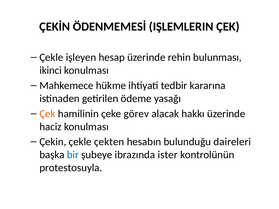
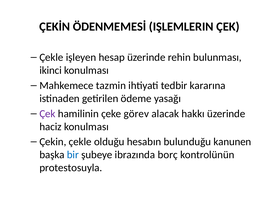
hükme: hükme -> tazmin
Çek at (47, 114) colour: orange -> purple
çekten: çekten -> olduğu
daireleri: daireleri -> kanunen
ister: ister -> borç
